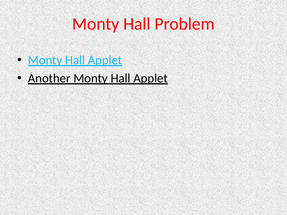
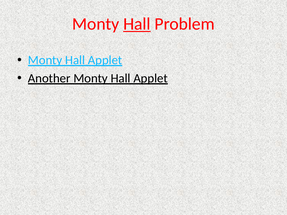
Hall at (137, 24) underline: none -> present
